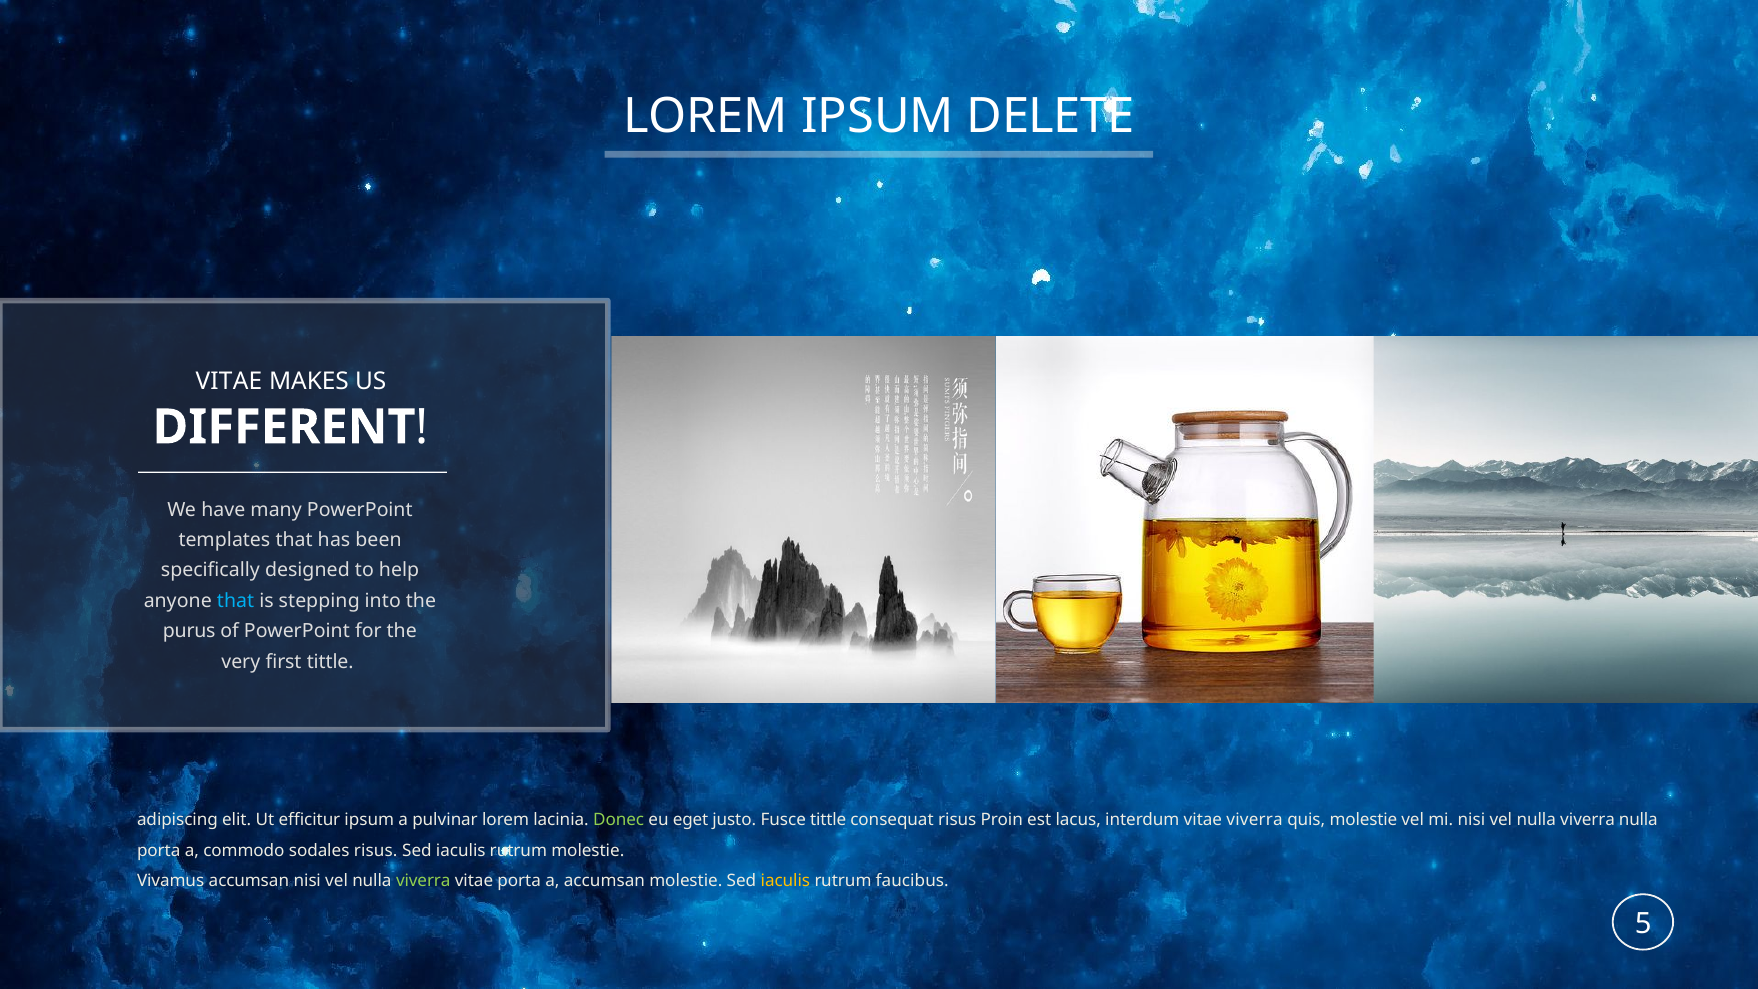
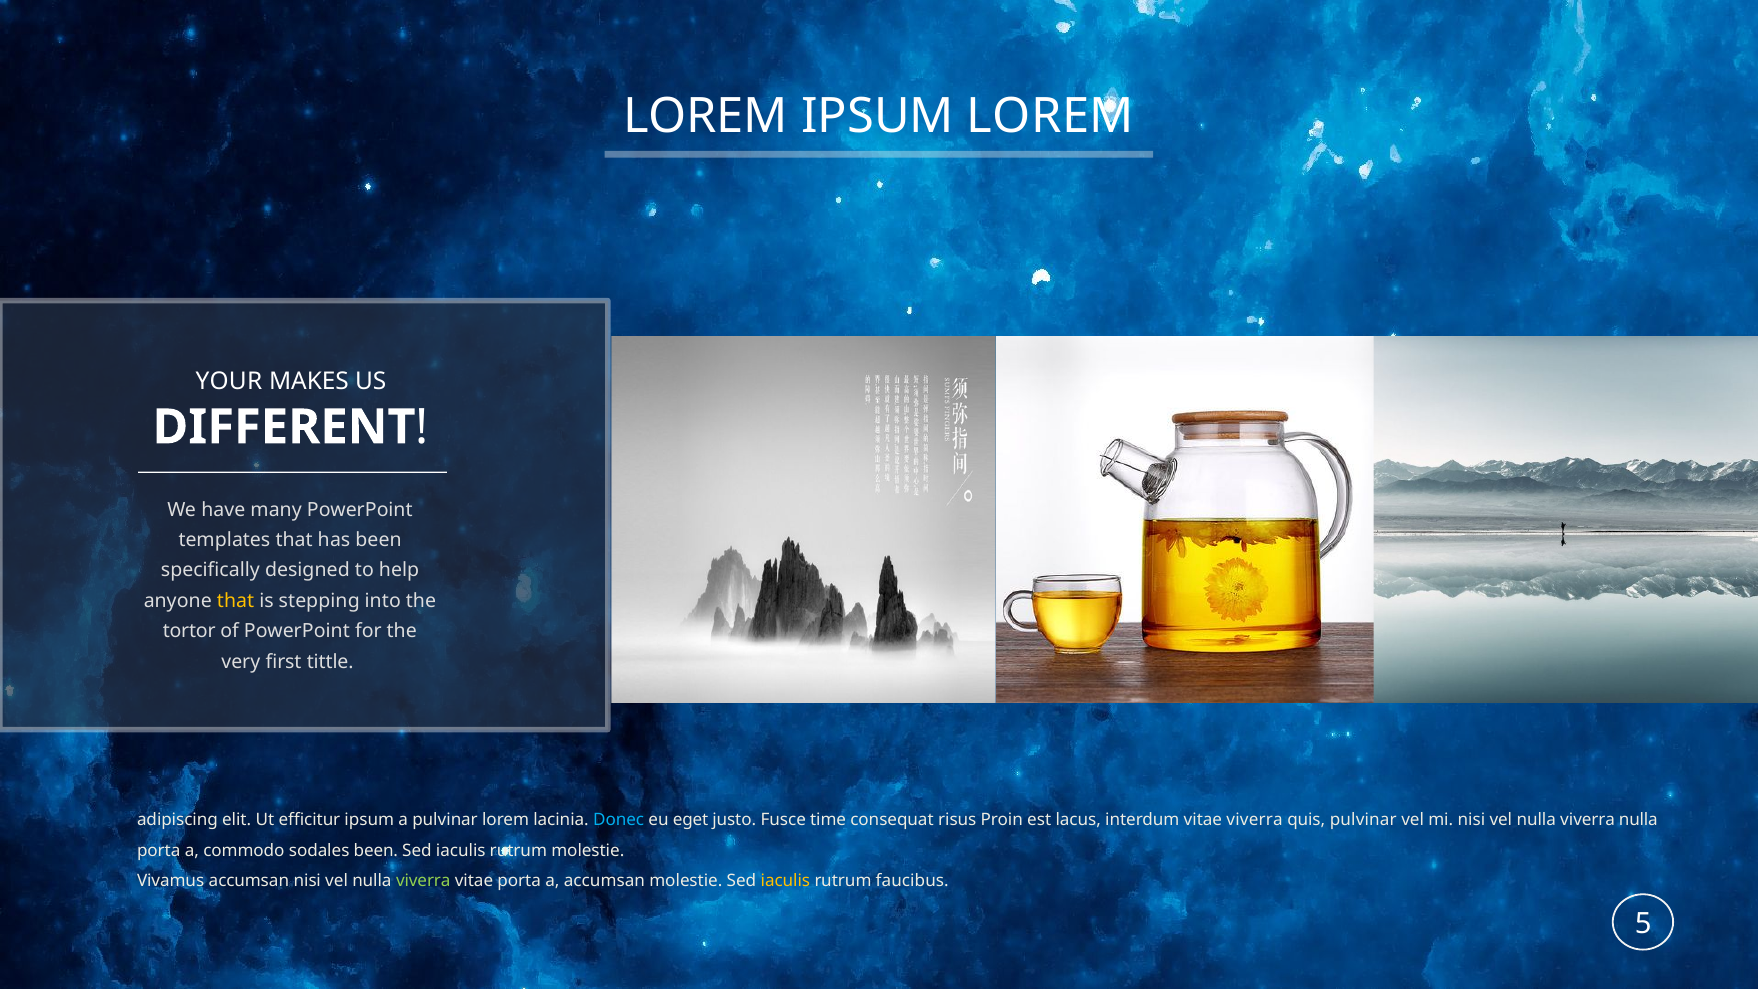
IPSUM DELETE: DELETE -> LOREM
VITAE at (229, 381): VITAE -> YOUR
that at (236, 601) colour: light blue -> yellow
purus: purus -> tortor
Donec colour: light green -> light blue
Fusce tittle: tittle -> time
quis molestie: molestie -> pulvinar
sodales risus: risus -> been
